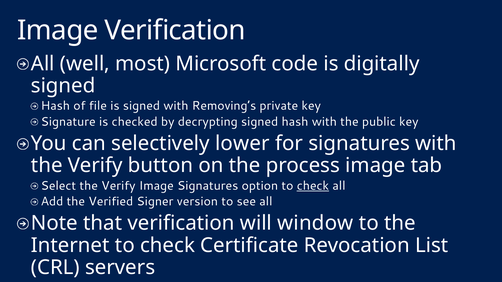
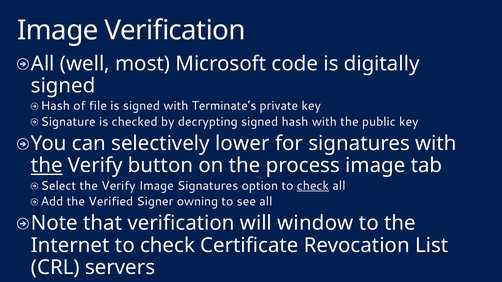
Removing’s: Removing’s -> Terminate’s
the at (47, 166) underline: none -> present
version: version -> owning
